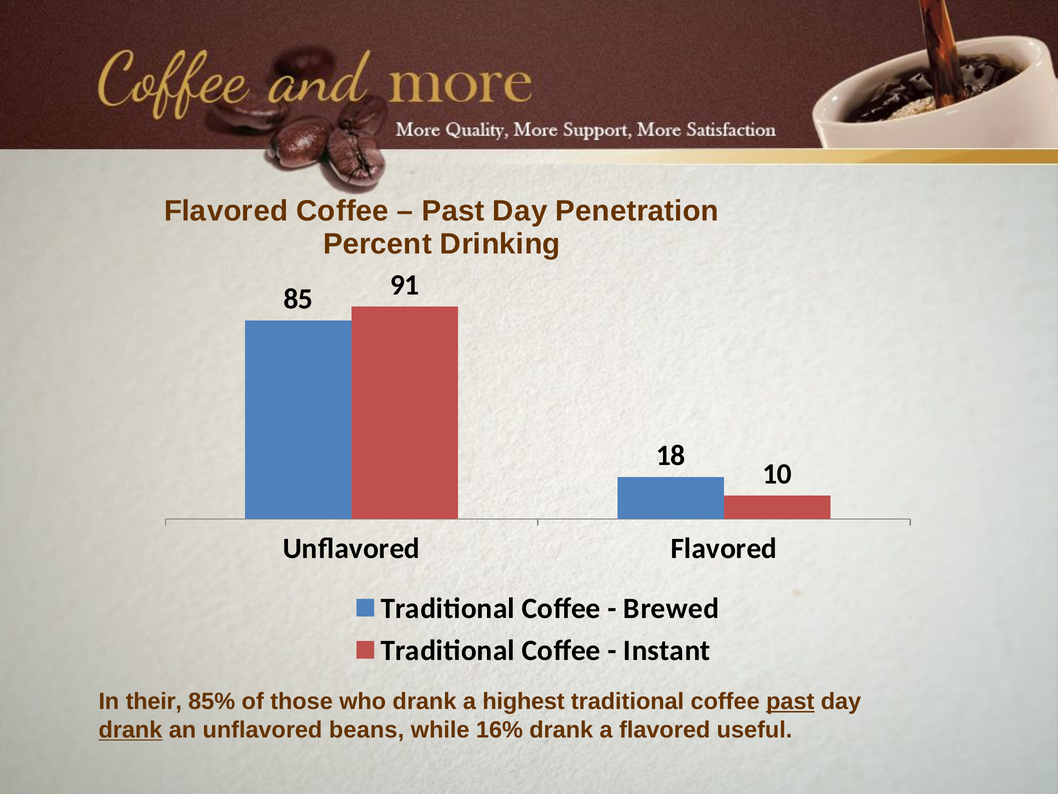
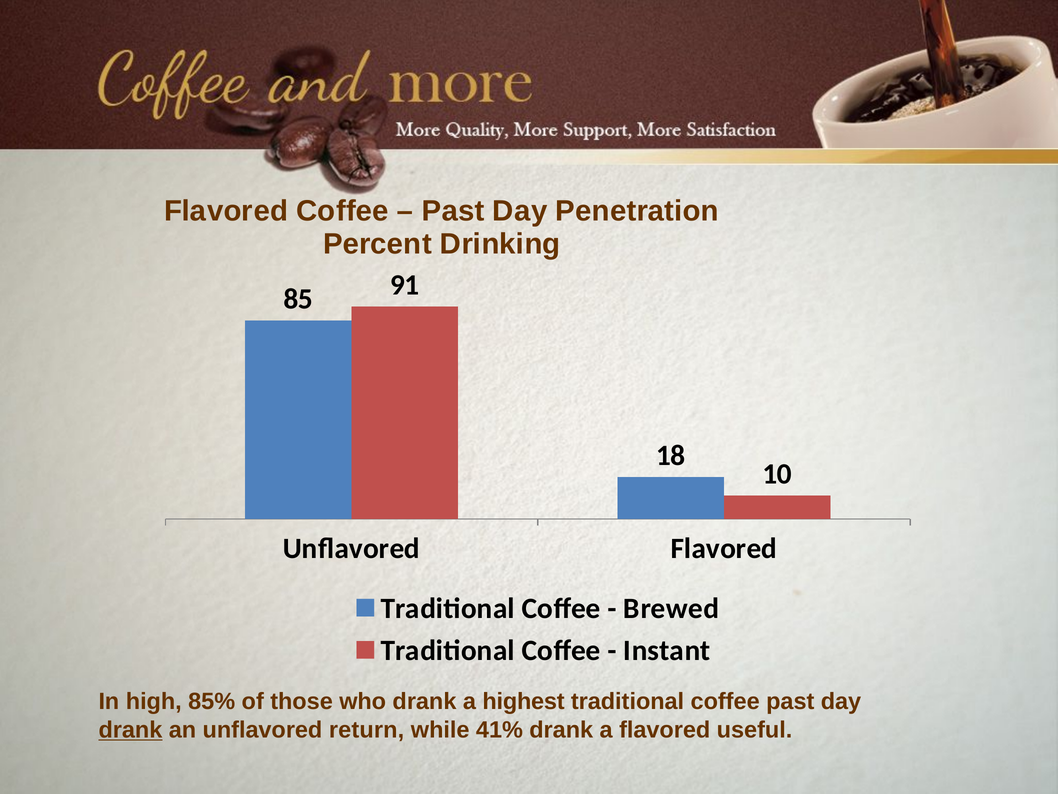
their: their -> high
past at (790, 701) underline: present -> none
beans: beans -> return
16%: 16% -> 41%
